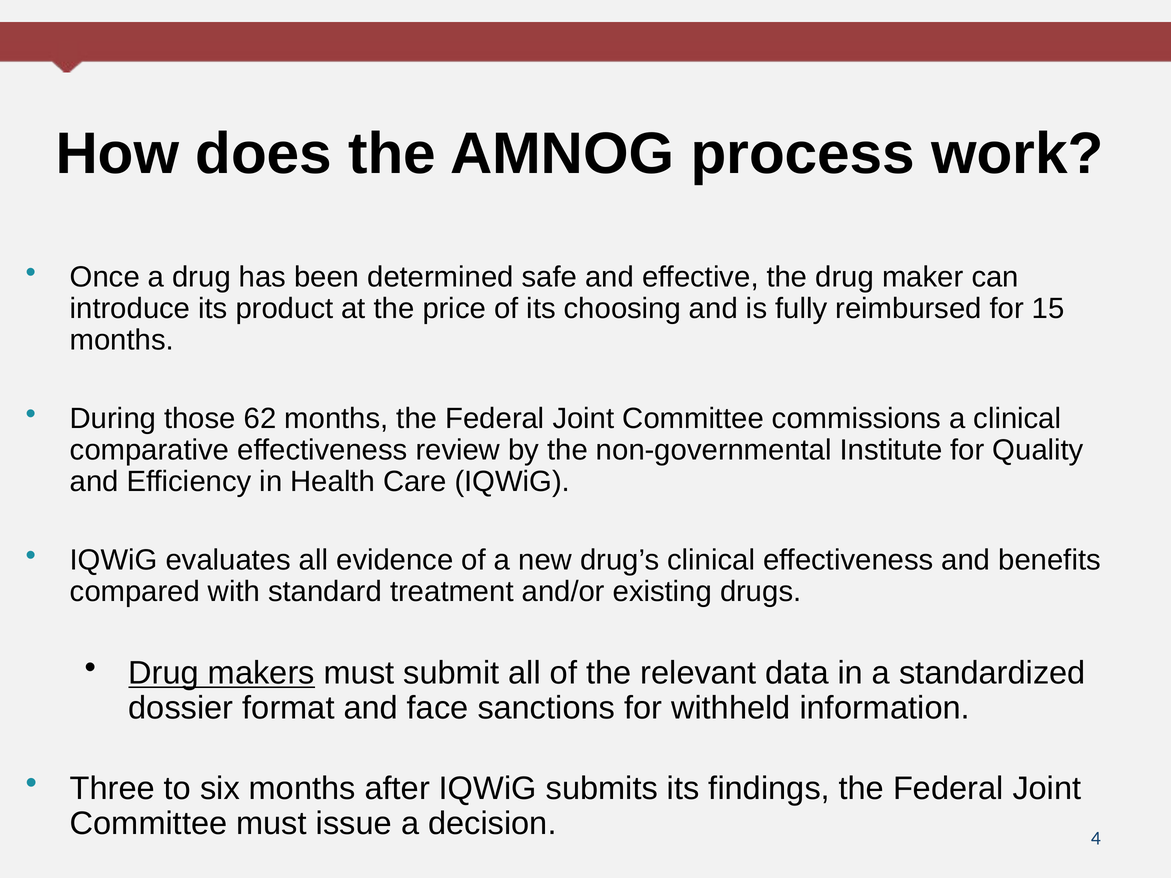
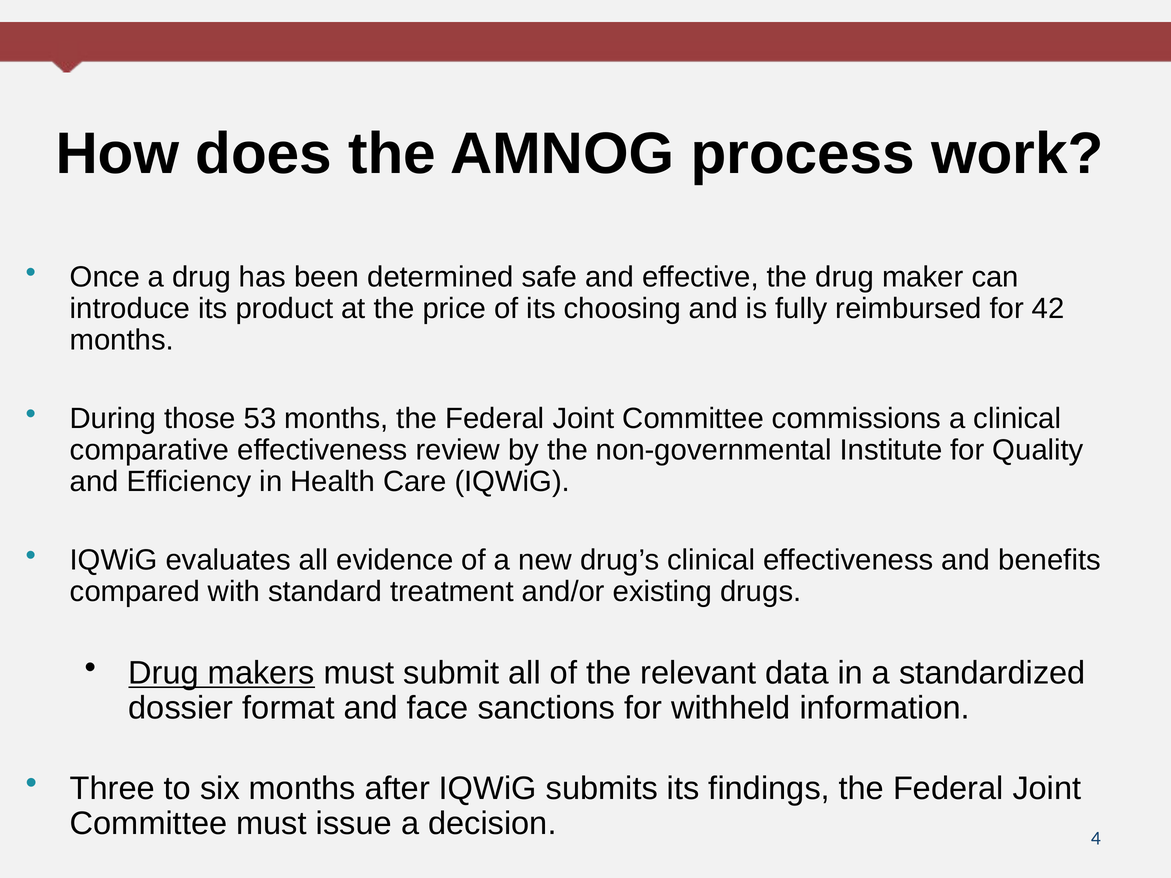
15: 15 -> 42
62: 62 -> 53
